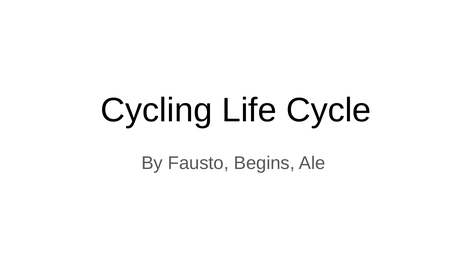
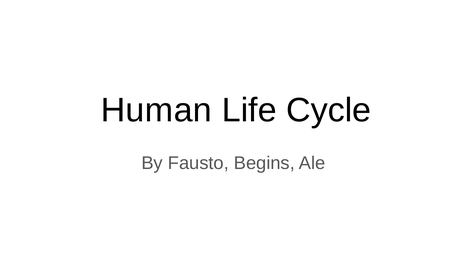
Cycling: Cycling -> Human
